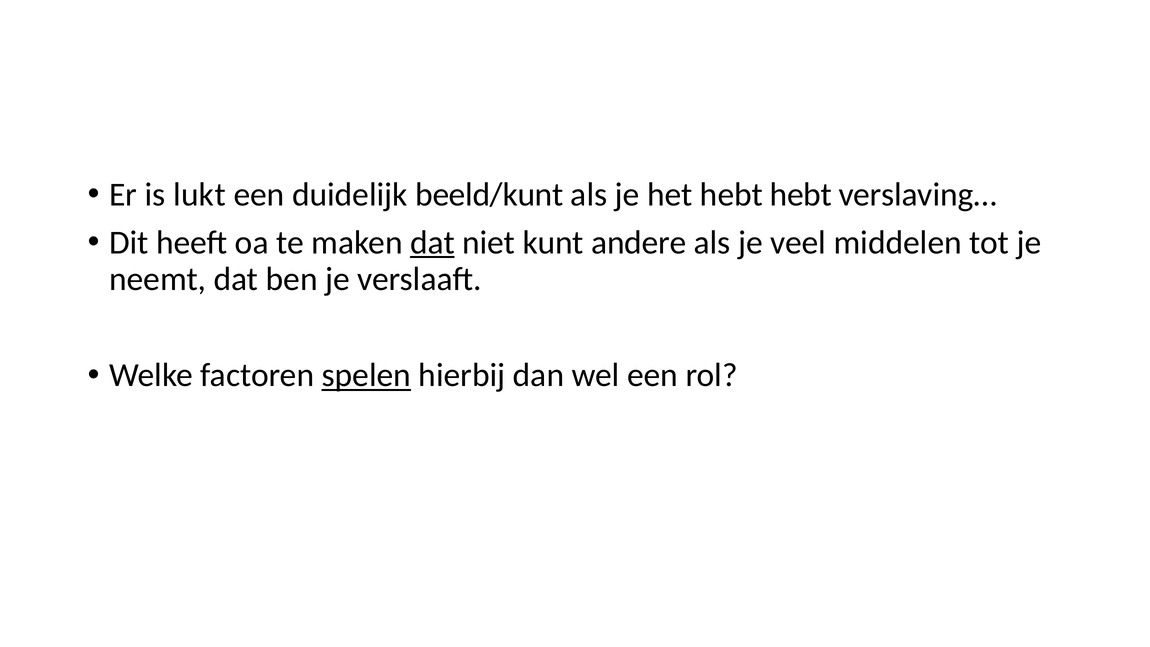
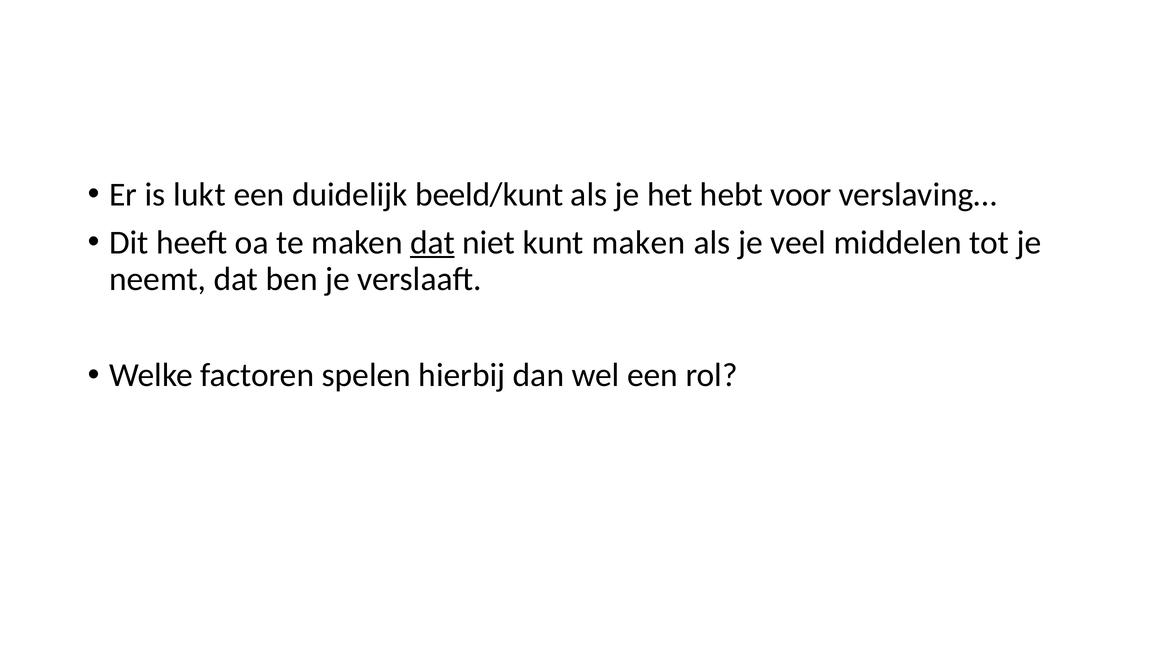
hebt hebt: hebt -> voor
kunt andere: andere -> maken
spelen underline: present -> none
